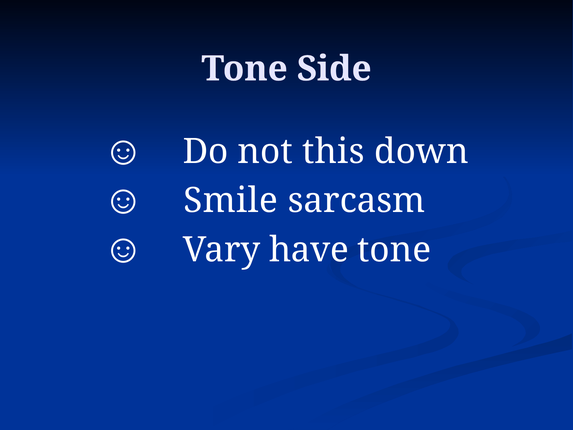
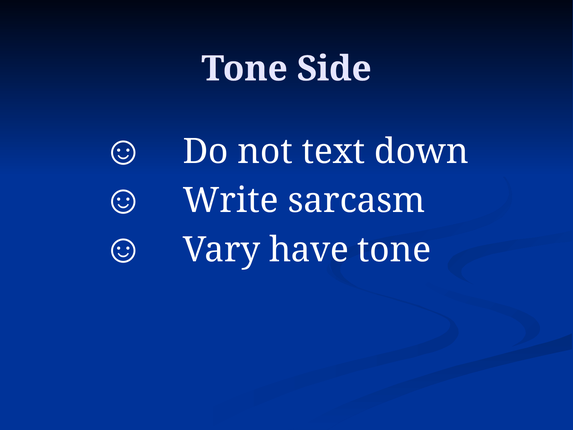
this: this -> text
Smile: Smile -> Write
